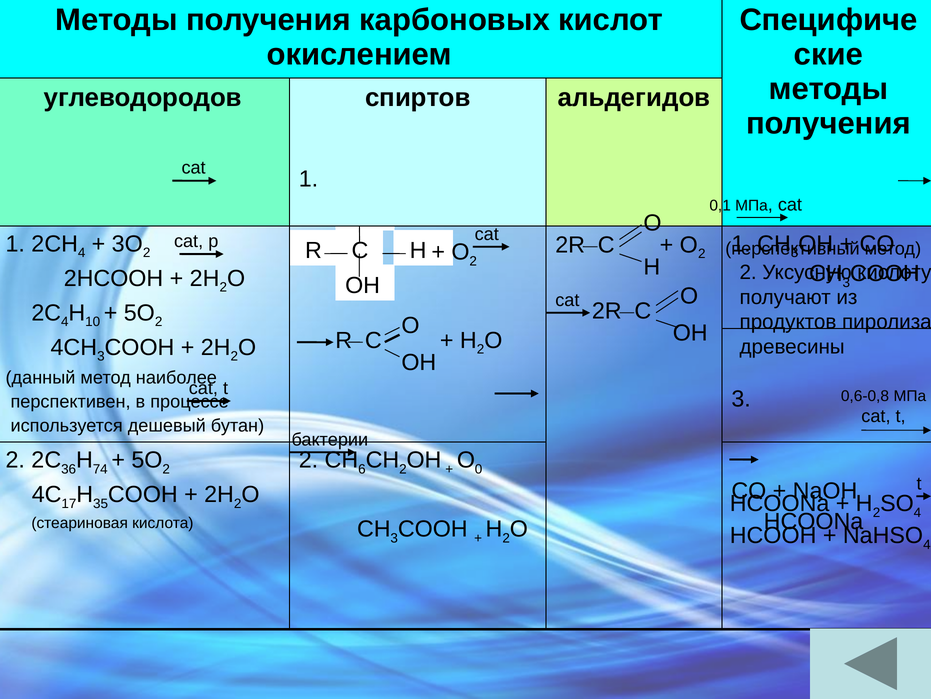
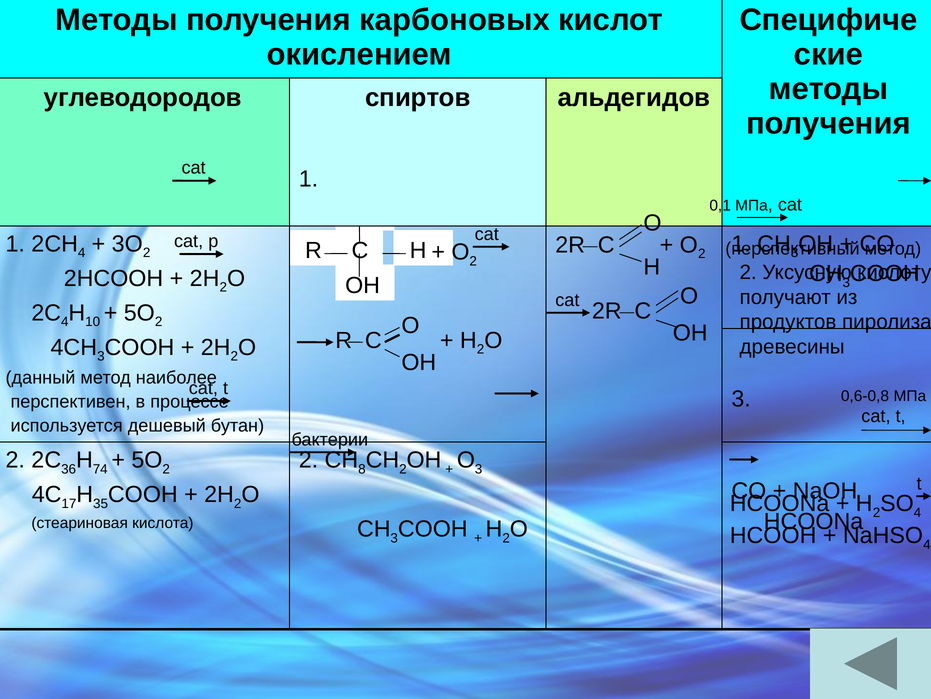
6: 6 -> 8
O 0: 0 -> 3
